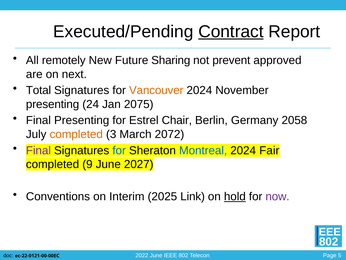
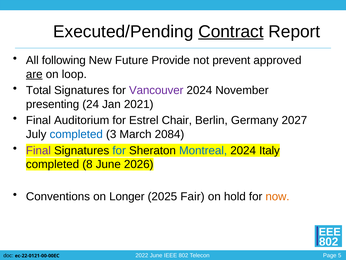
remotely: remotely -> following
Sharing: Sharing -> Provide
are underline: none -> present
next: next -> loop
Vancouver colour: orange -> purple
2075: 2075 -> 2021
Final Presenting: Presenting -> Auditorium
2058: 2058 -> 2027
completed at (76, 134) colour: orange -> blue
2072: 2072 -> 2084
Fair: Fair -> Italy
9: 9 -> 8
2027: 2027 -> 2026
Interim: Interim -> Longer
Link: Link -> Fair
hold underline: present -> none
now colour: purple -> orange
